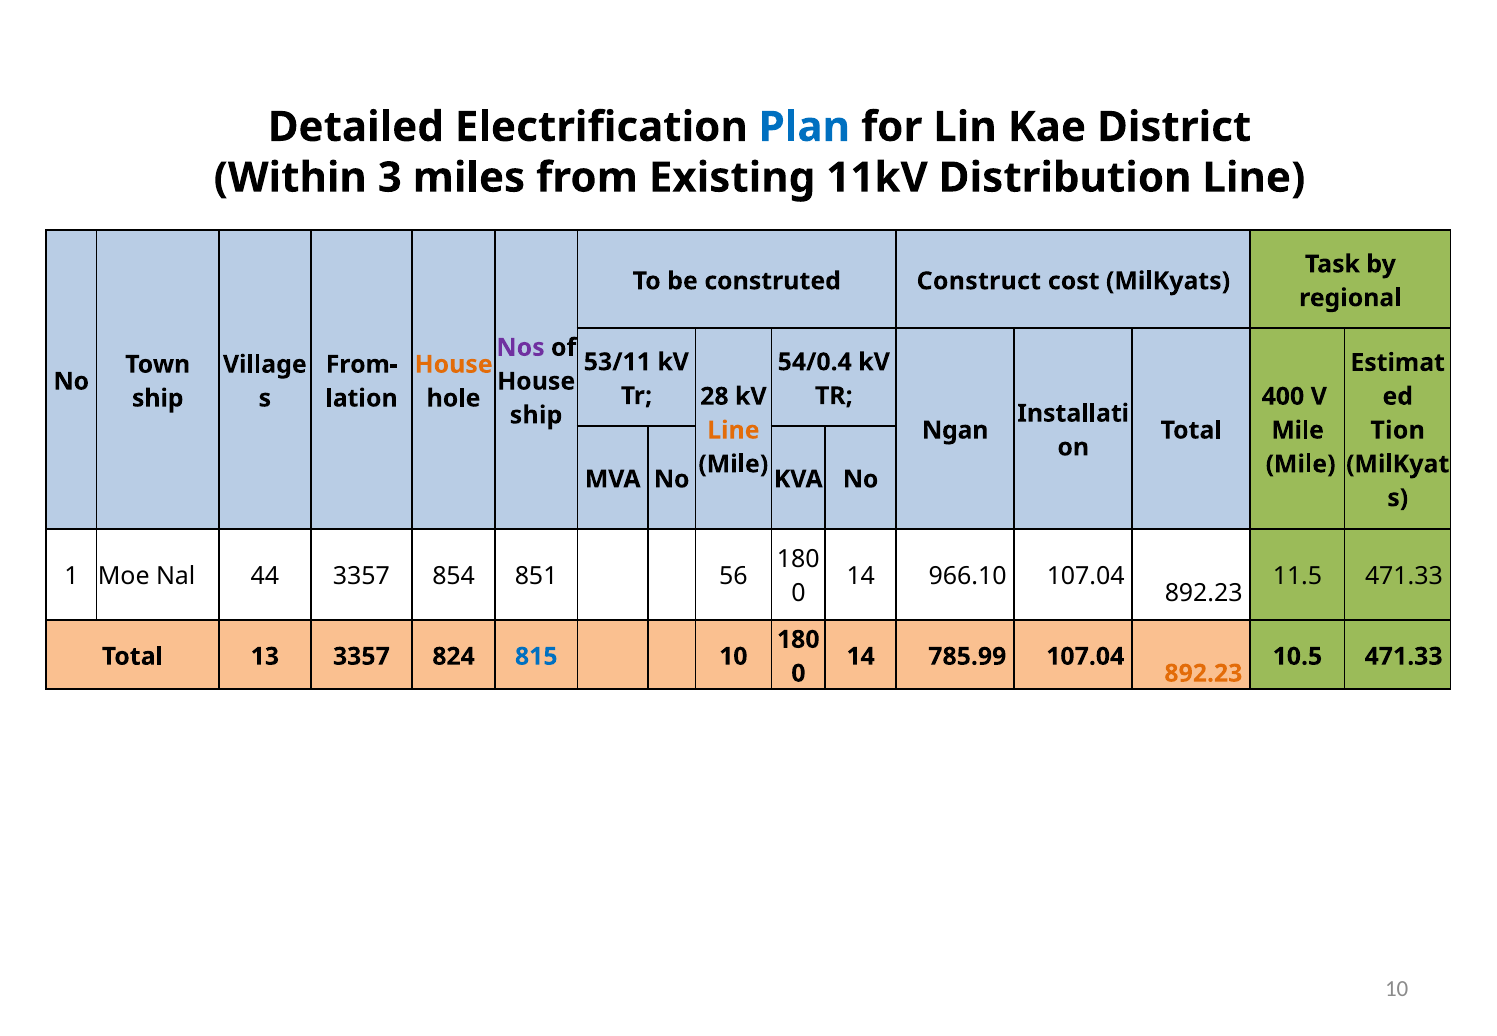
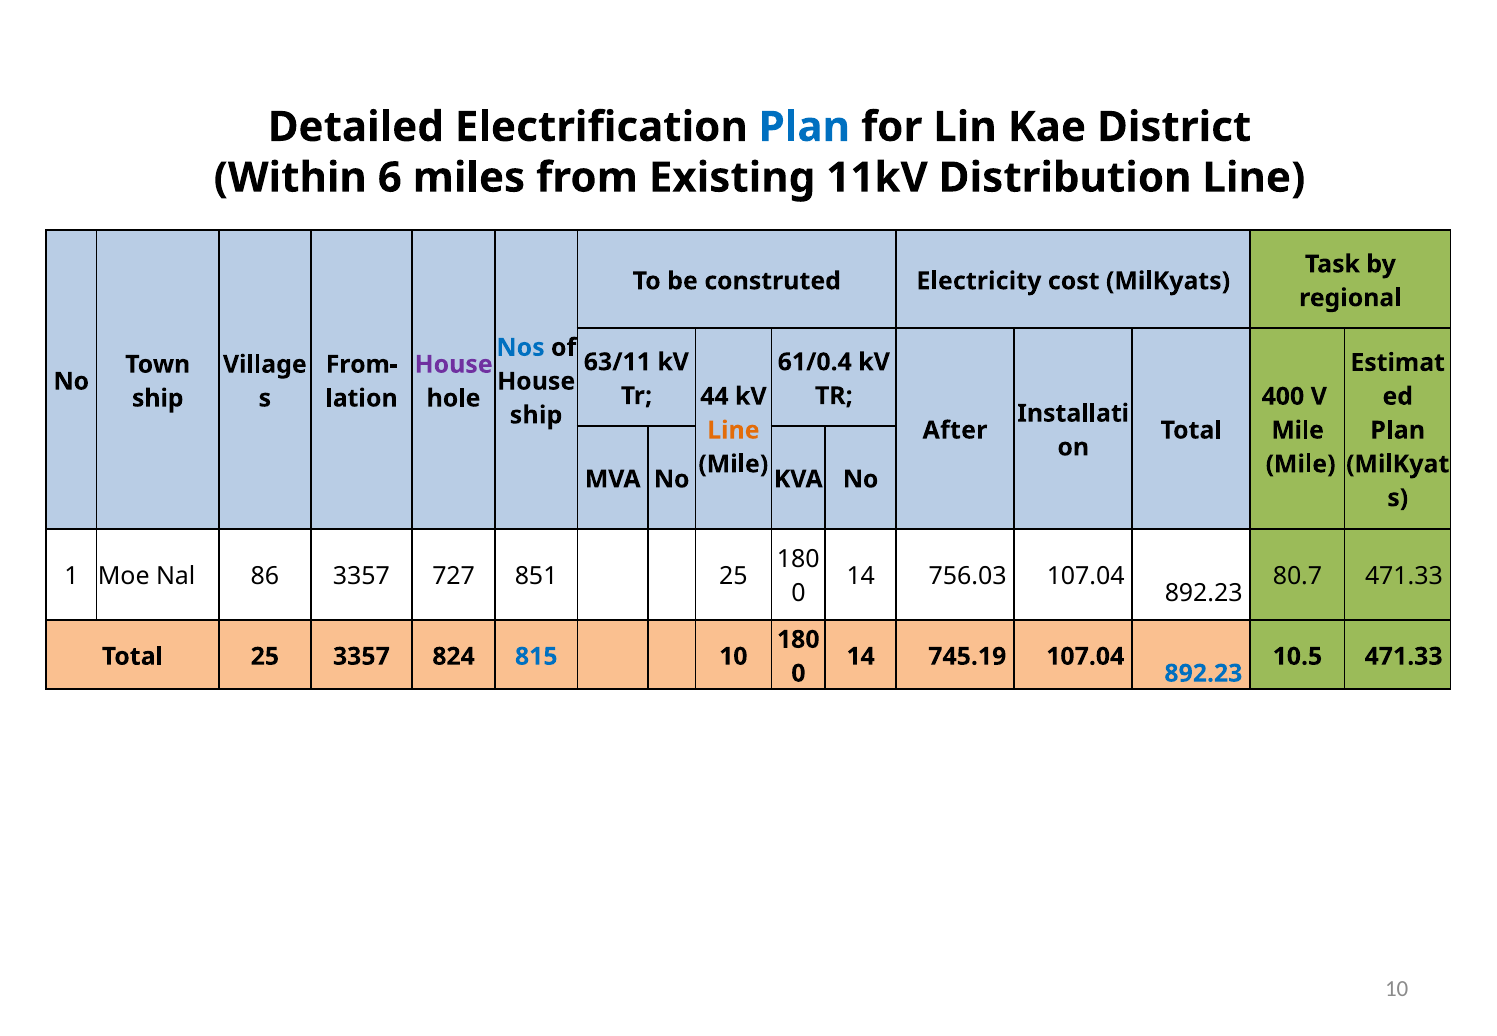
3: 3 -> 6
Construct: Construct -> Electricity
Nos colour: purple -> blue
53/11: 53/11 -> 63/11
54/0.4: 54/0.4 -> 61/0.4
House at (454, 365) colour: orange -> purple
28: 28 -> 44
Ngan: Ngan -> After
Tion at (1398, 430): Tion -> Plan
44: 44 -> 86
854: 854 -> 727
851 56: 56 -> 25
966.10: 966.10 -> 756.03
11.5: 11.5 -> 80.7
Total 13: 13 -> 25
785.99: 785.99 -> 745.19
892.23 at (1203, 674) colour: orange -> blue
